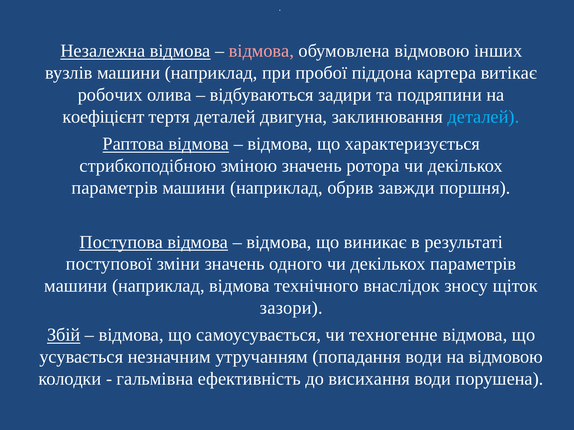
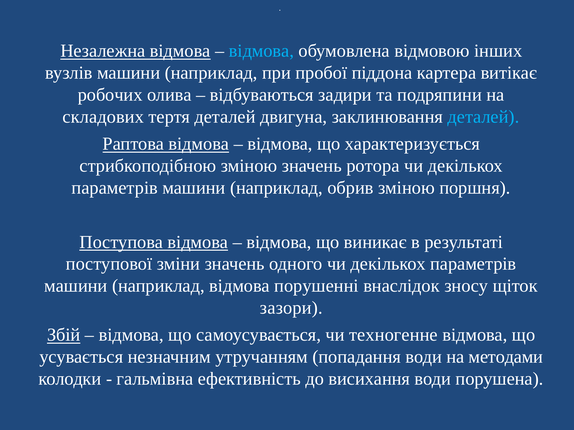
відмова at (261, 51) colour: pink -> light blue
коефіцієнт: коефіцієнт -> складових
обрив завжди: завжди -> зміною
технічного: технічного -> порушенні
на відмовою: відмовою -> методами
